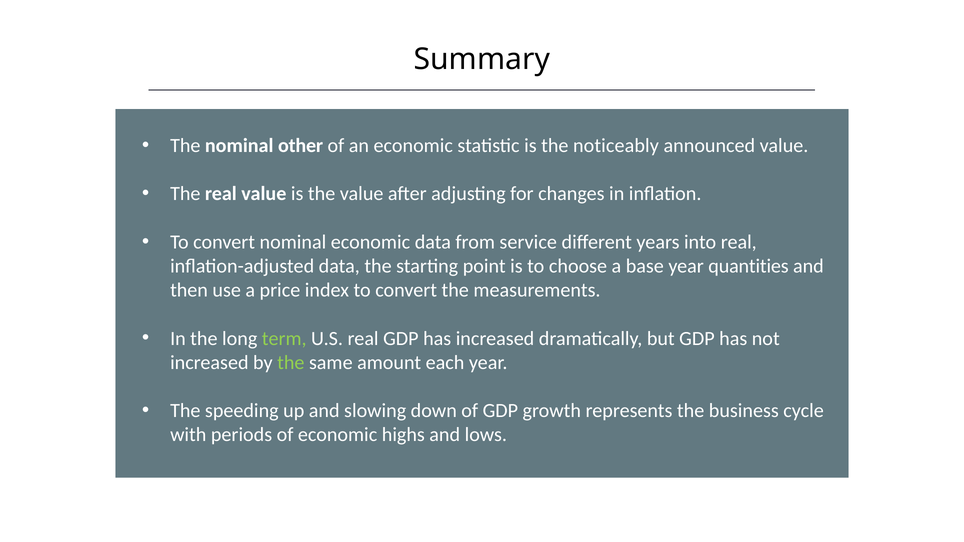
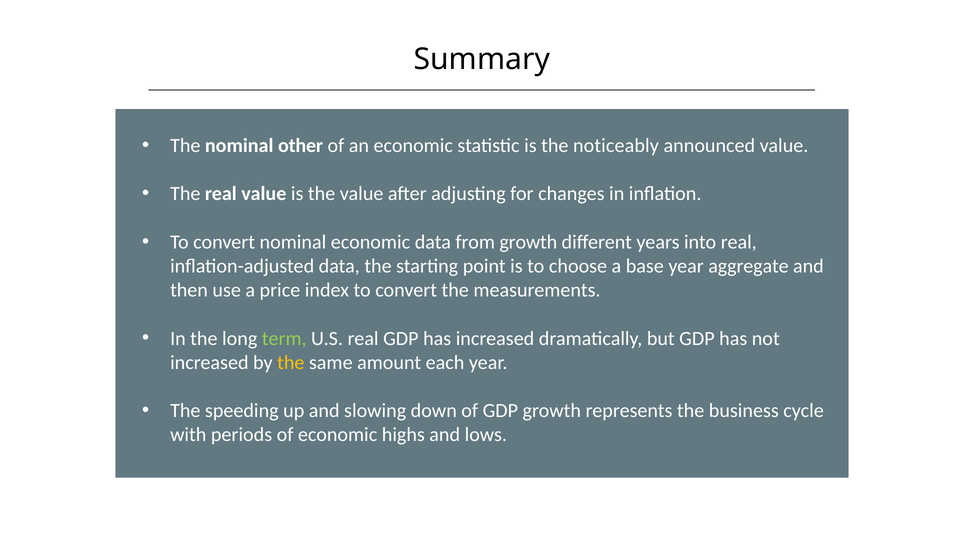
from service: service -> growth
quantities: quantities -> aggregate
the at (291, 363) colour: light green -> yellow
